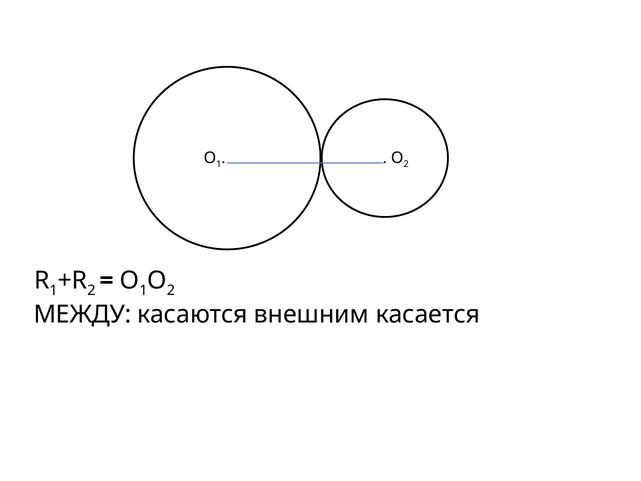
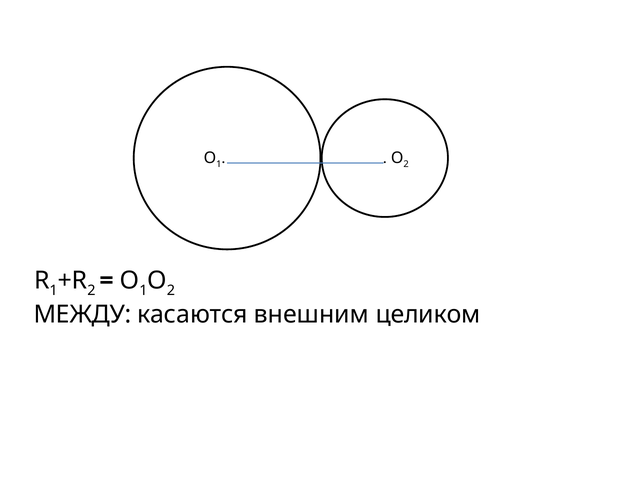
касается: касается -> целиком
